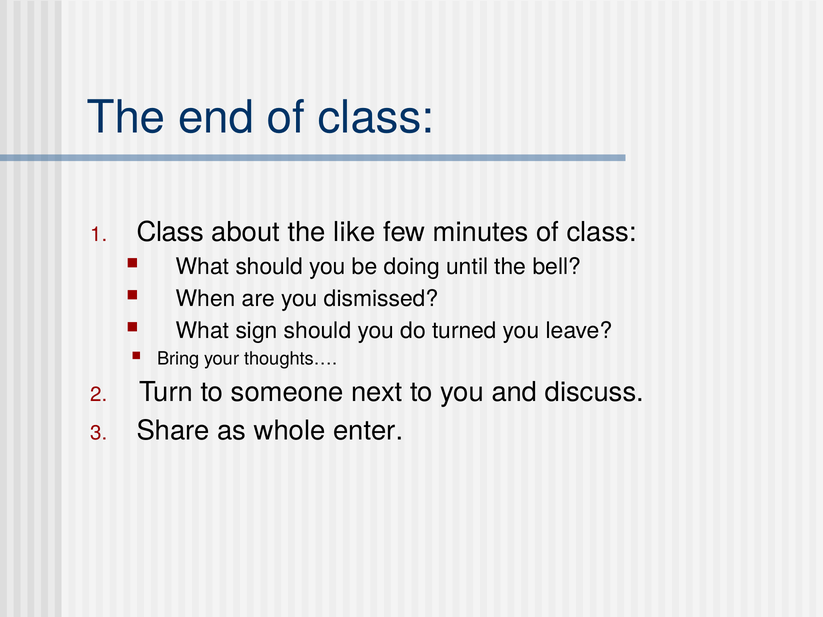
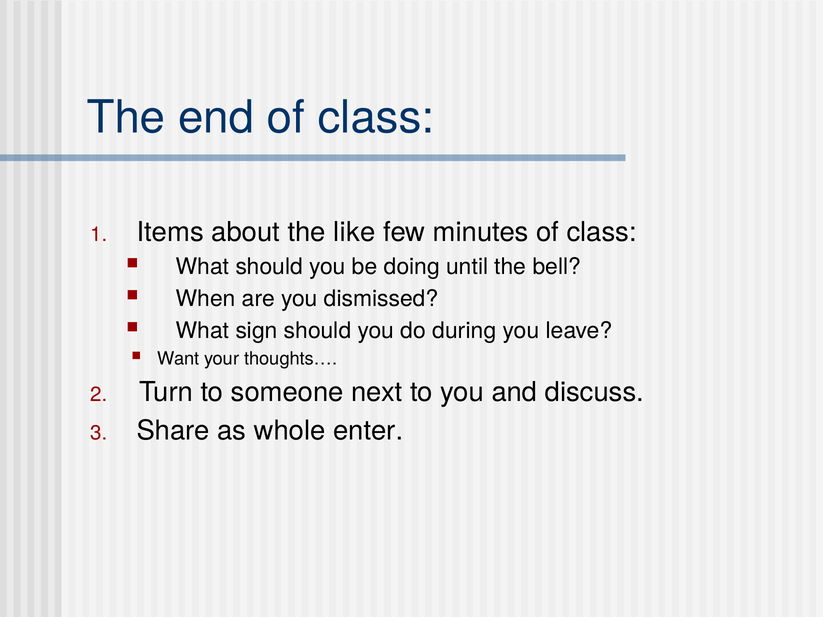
Class at (170, 232): Class -> Items
turned: turned -> during
Bring: Bring -> Want
